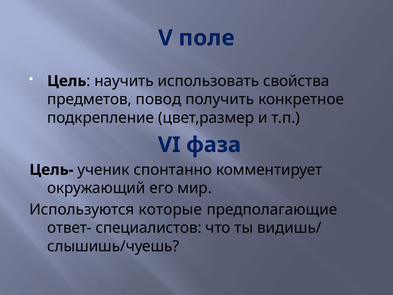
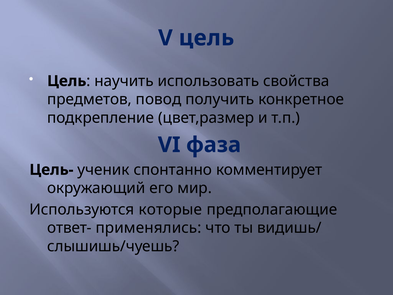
V поле: поле -> цель
специалистов: специалистов -> применялись
